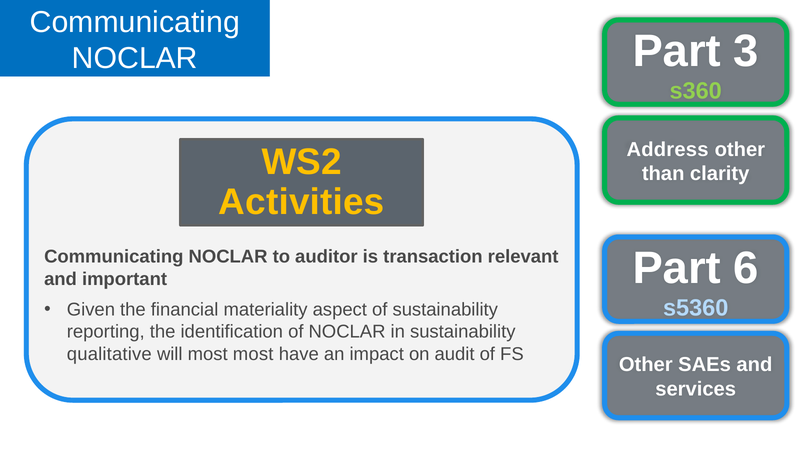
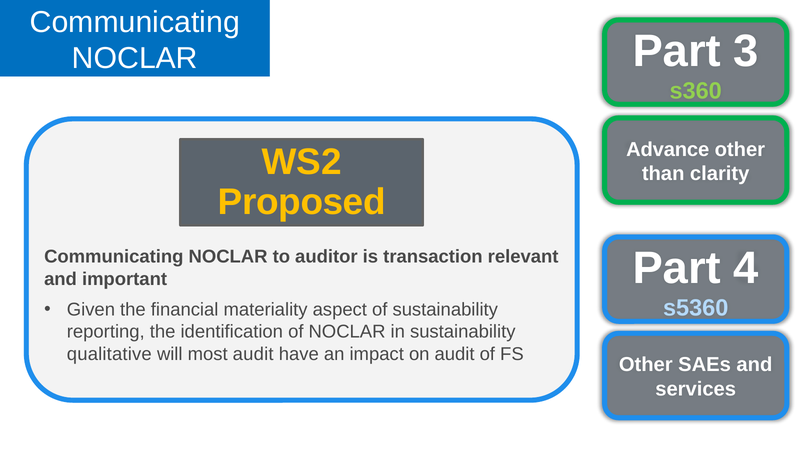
Address: Address -> Advance
Activities: Activities -> Proposed
6: 6 -> 4
most most: most -> audit
